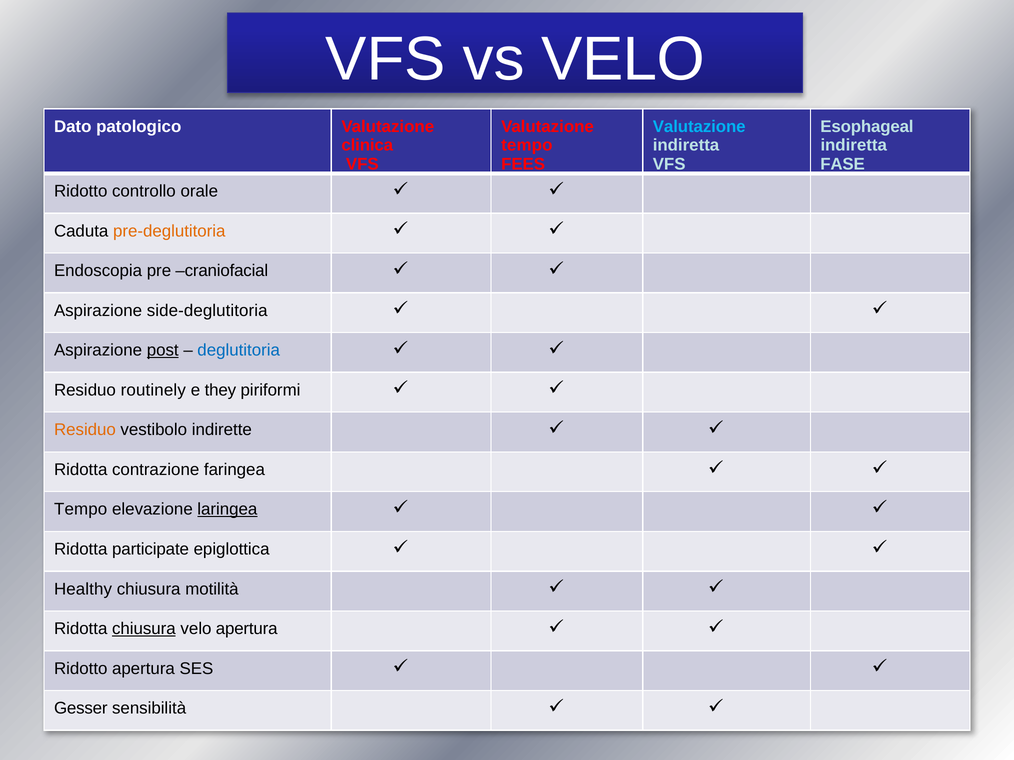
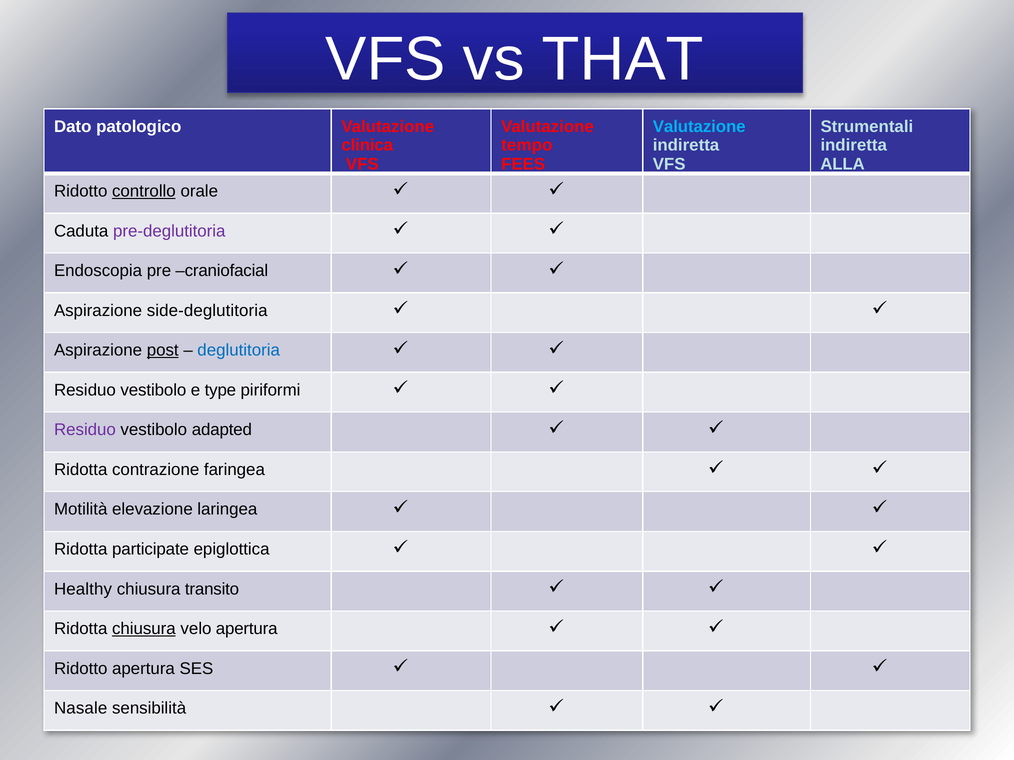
vs VELO: VELO -> THAT
Esophageal: Esophageal -> Strumentali
FASE: FASE -> ALLA
controllo underline: none -> present
pre-deglutitoria colour: orange -> purple
routinely at (153, 390): routinely -> vestibolo
they: they -> type
Residuo at (85, 430) colour: orange -> purple
indirette: indirette -> adapted
Tempo at (81, 510): Tempo -> Motilità
laringea underline: present -> none
motilità: motilità -> transito
Gesser: Gesser -> Nasale
